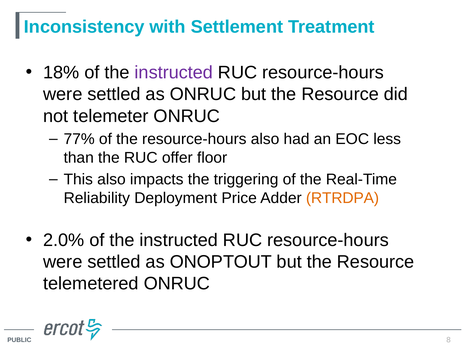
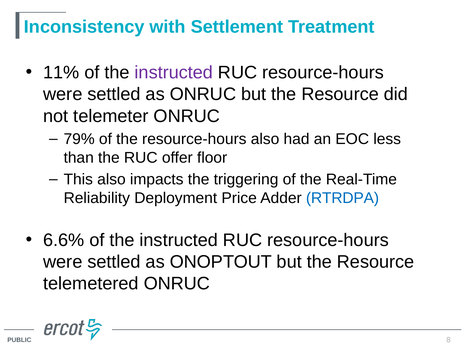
18%: 18% -> 11%
77%: 77% -> 79%
RTRDPA colour: orange -> blue
2.0%: 2.0% -> 6.6%
